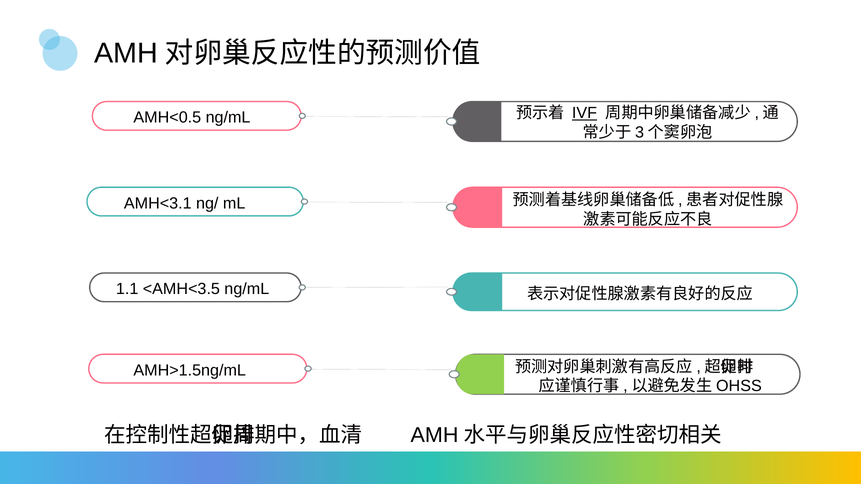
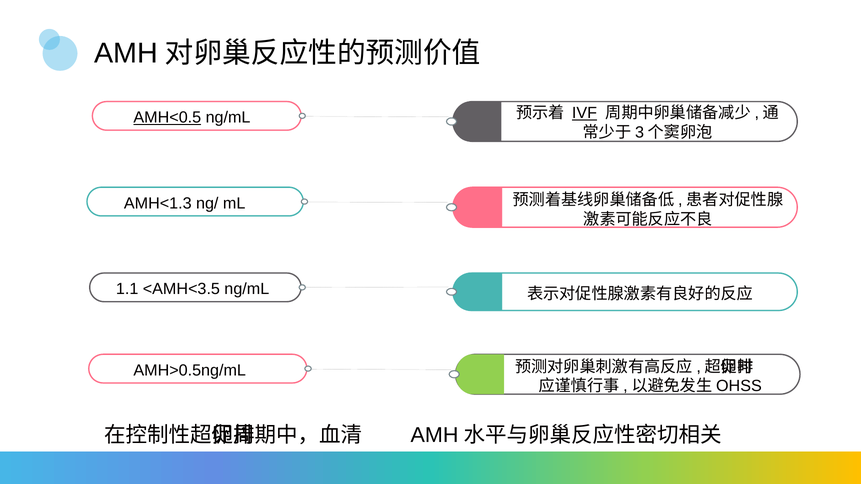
AMH<0.5 underline: none -> present
AMH<3.1: AMH<3.1 -> AMH<1.3
AMH>1.5ng/mL: AMH>1.5ng/mL -> AMH>0.5ng/mL
